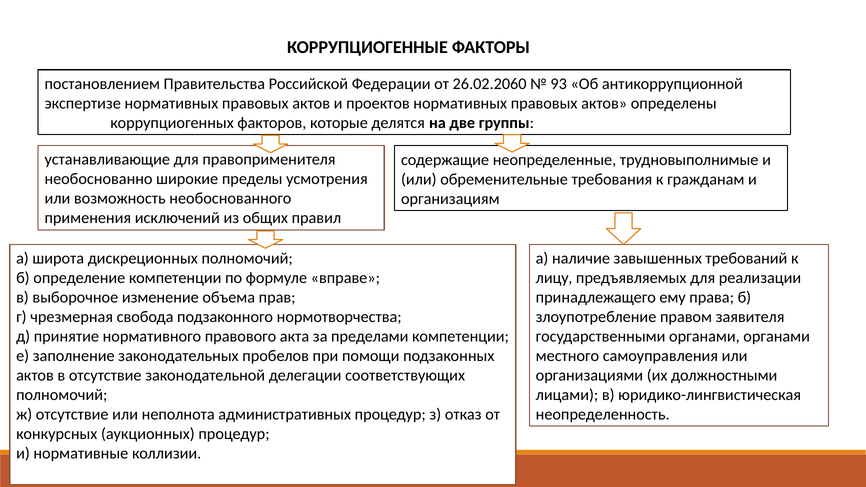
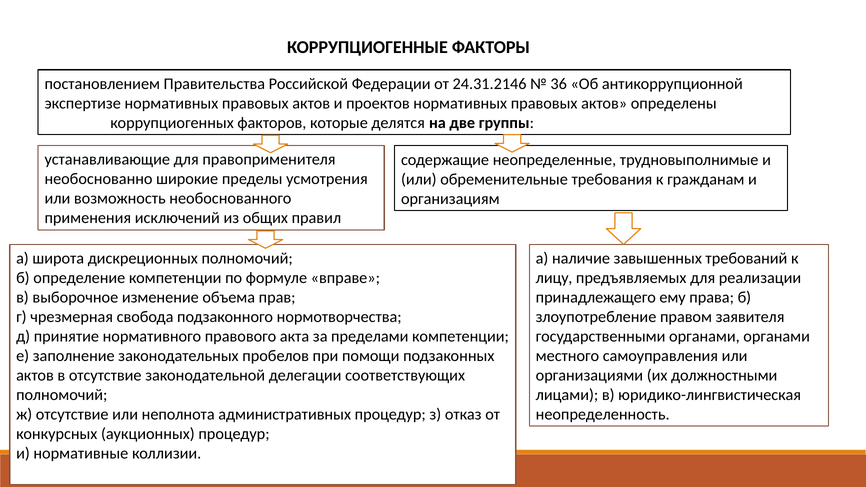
26.02.2060: 26.02.2060 -> 24.31.2146
93: 93 -> 36
